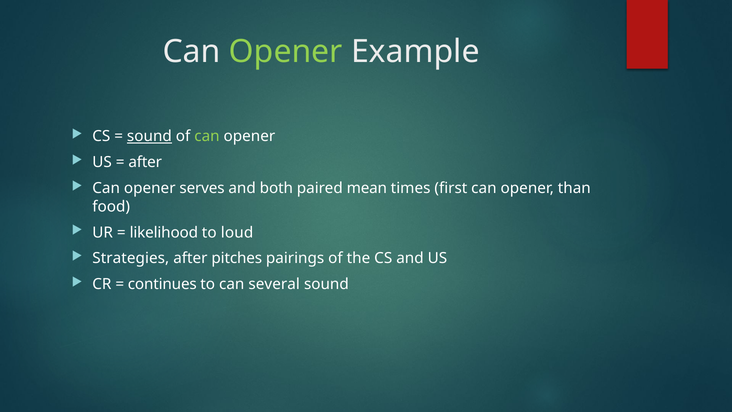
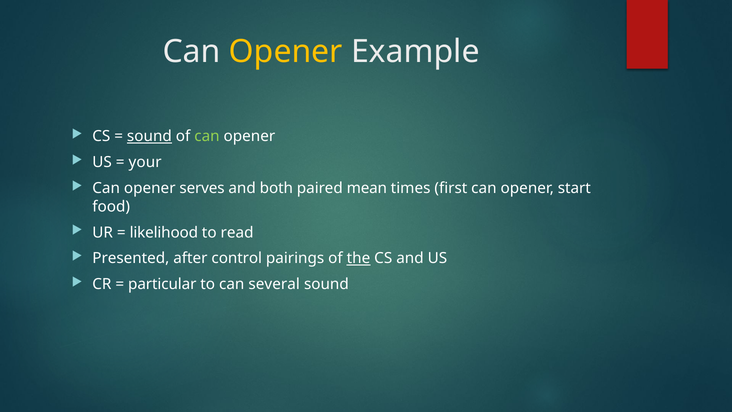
Opener at (286, 51) colour: light green -> yellow
after at (145, 162): after -> your
than: than -> start
loud: loud -> read
Strategies: Strategies -> Presented
pitches: pitches -> control
the underline: none -> present
continues: continues -> particular
